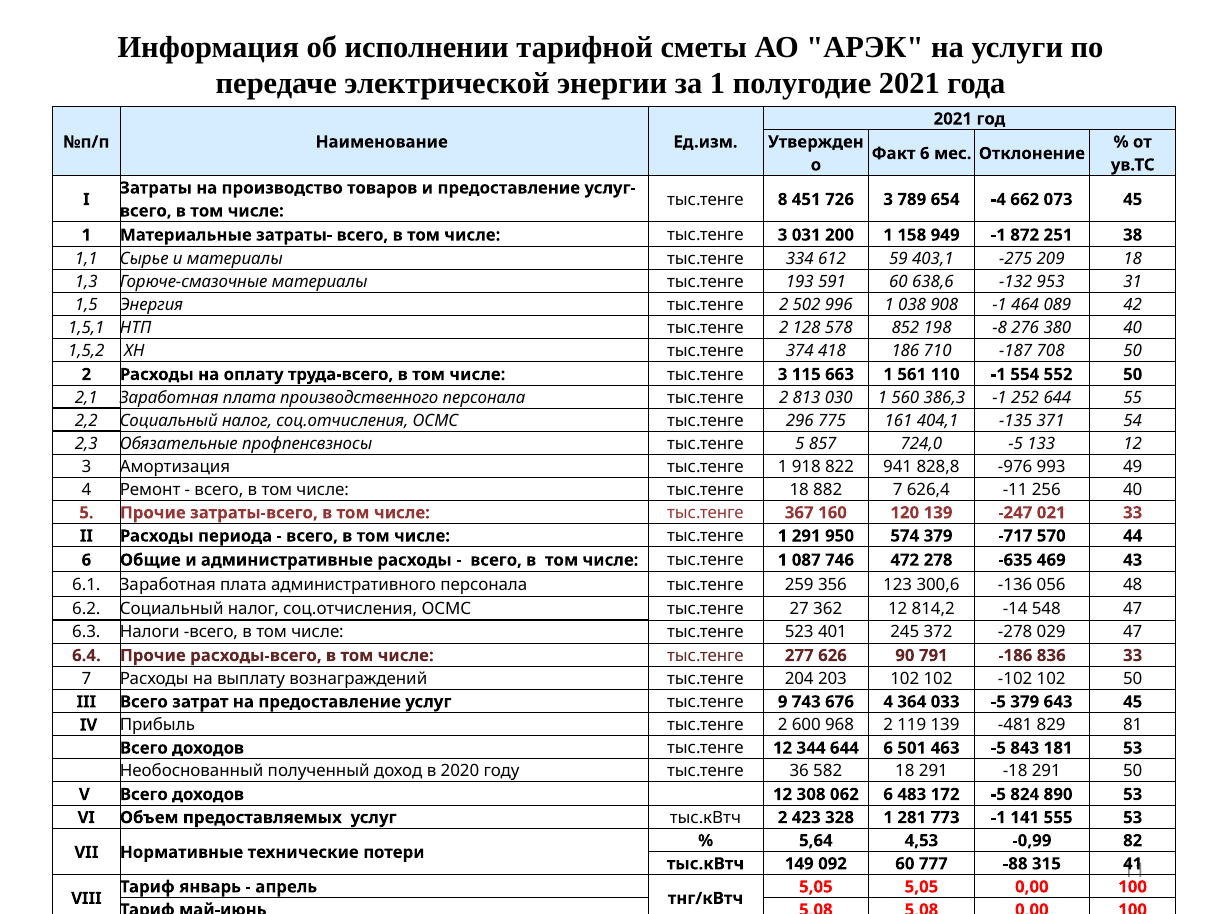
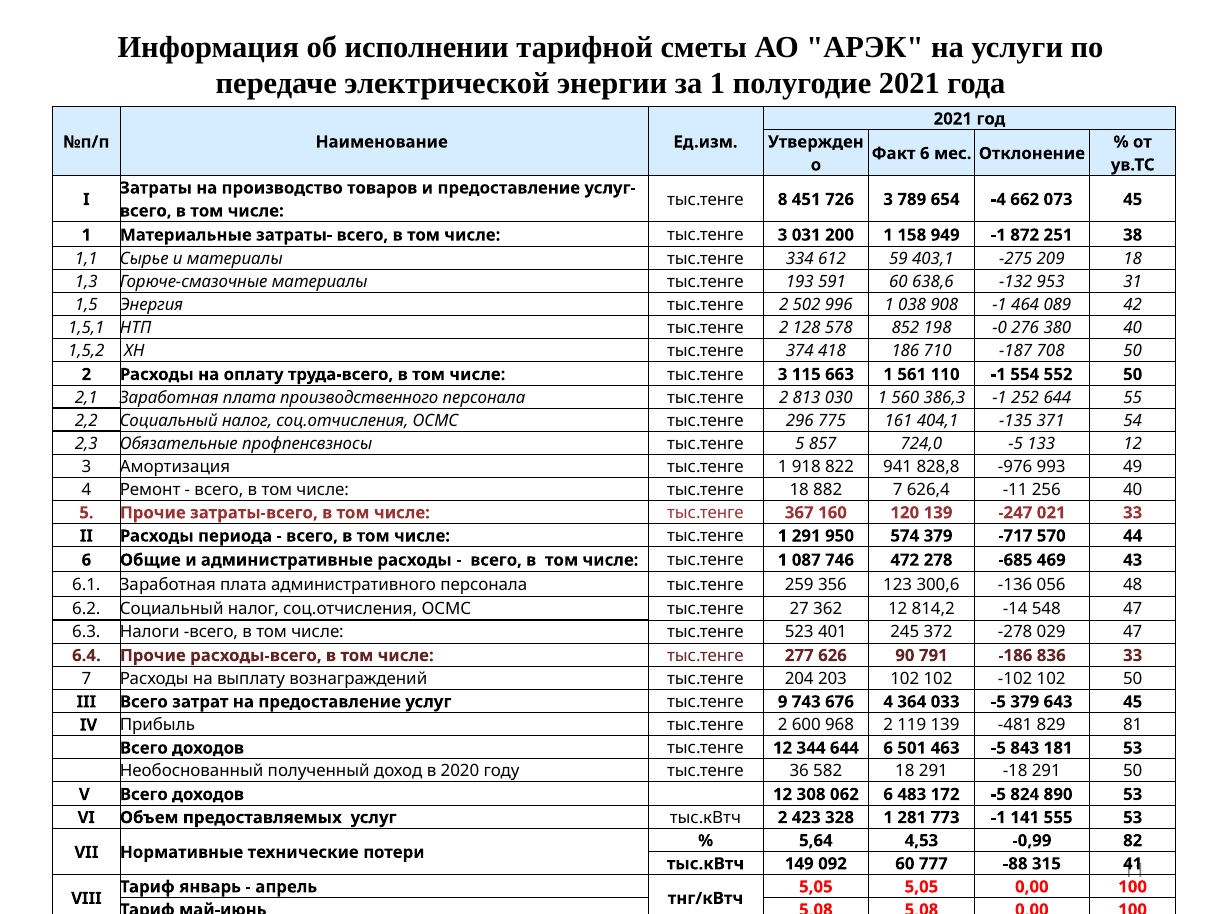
-8: -8 -> -0
-635: -635 -> -685
